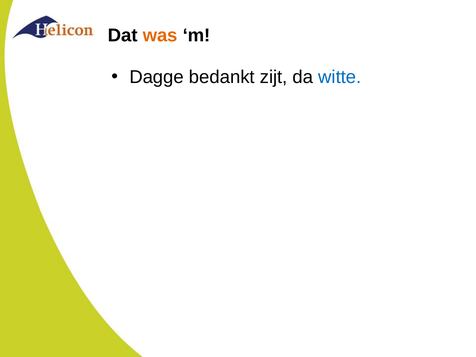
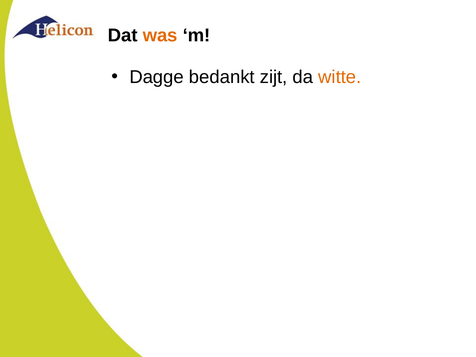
witte colour: blue -> orange
